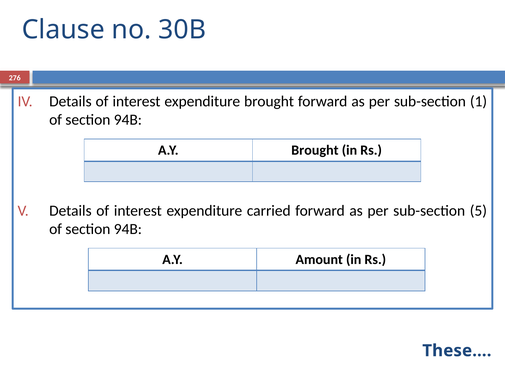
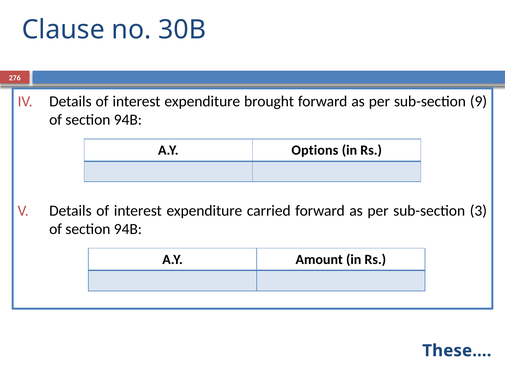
1: 1 -> 9
A.Y Brought: Brought -> Options
5: 5 -> 3
